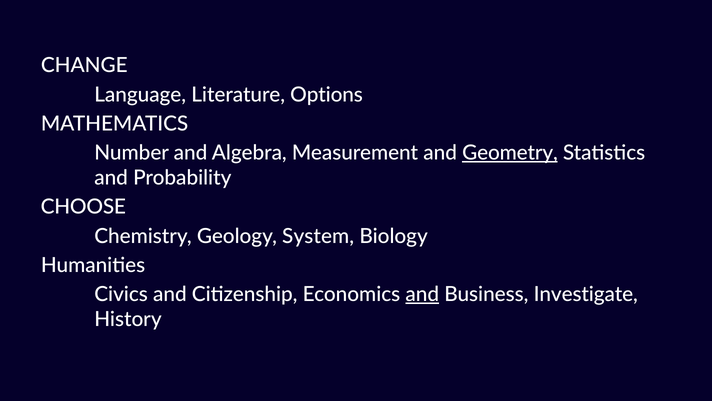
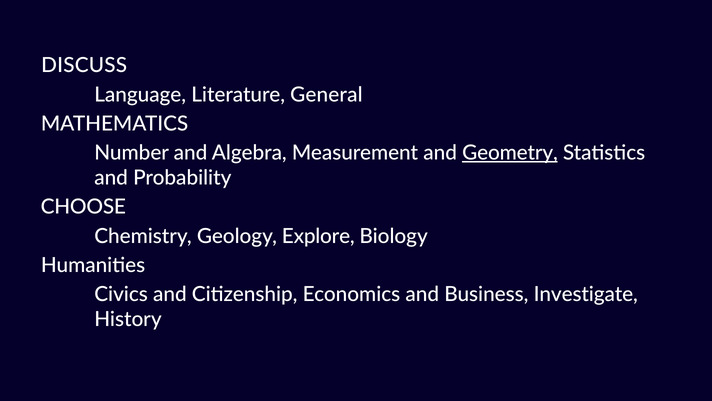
CHANGE: CHANGE -> DISCUSS
Options: Options -> General
System: System -> Explore
and at (422, 294) underline: present -> none
